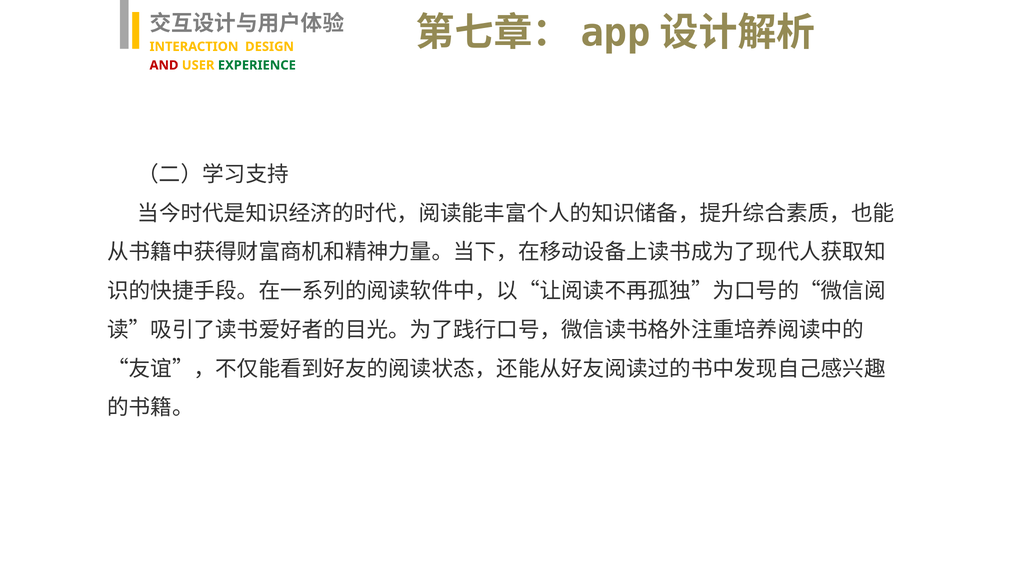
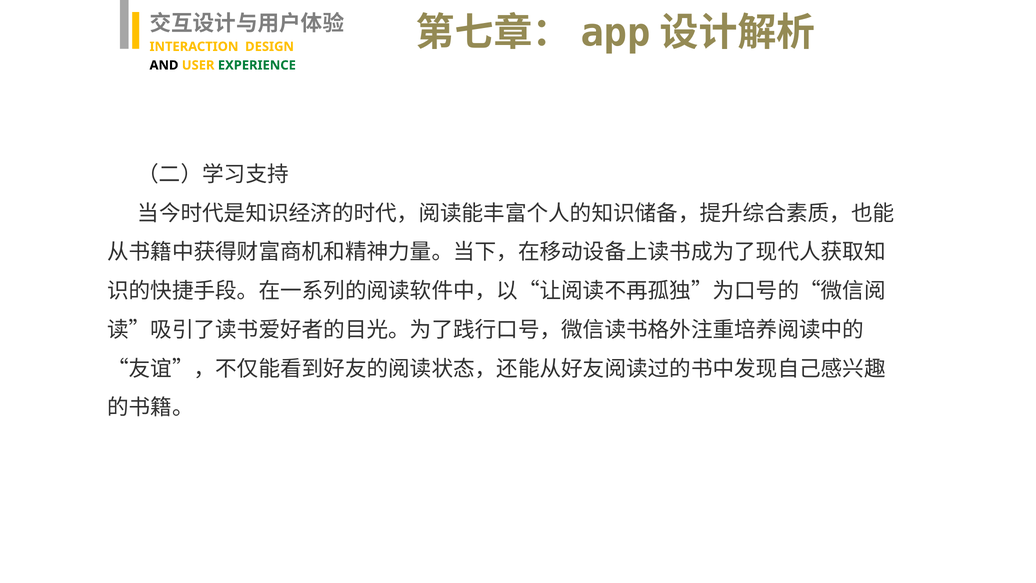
AND colour: red -> black
